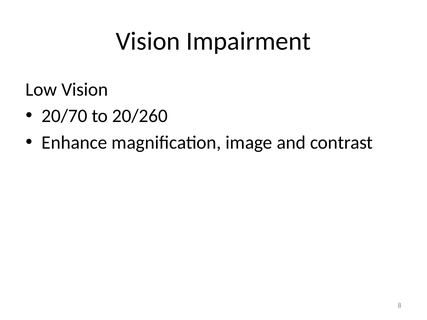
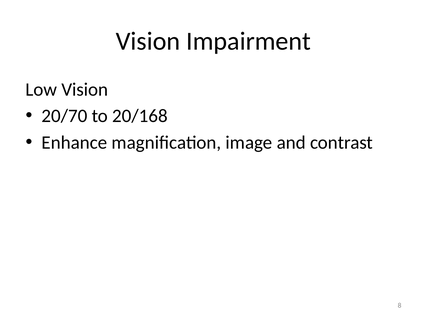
20/260: 20/260 -> 20/168
